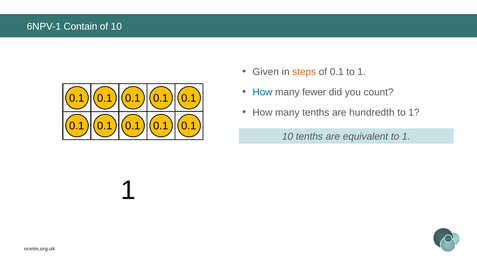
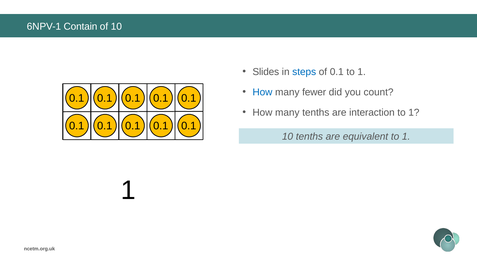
Given: Given -> Slides
steps colour: orange -> blue
hundredth: hundredth -> interaction
